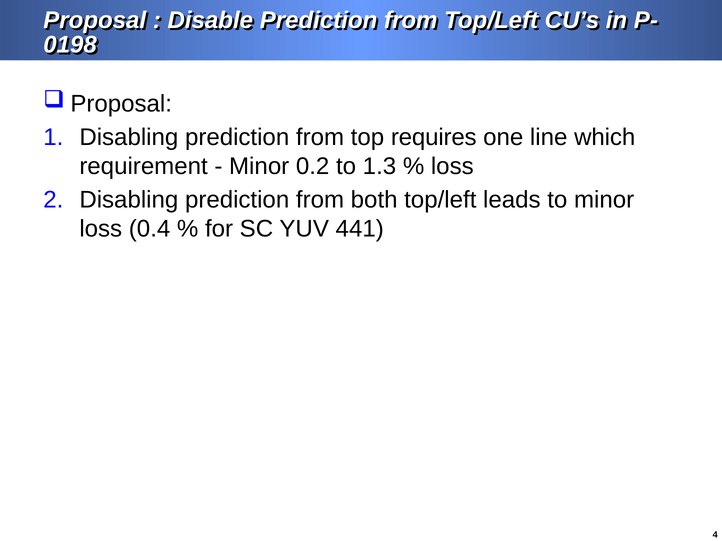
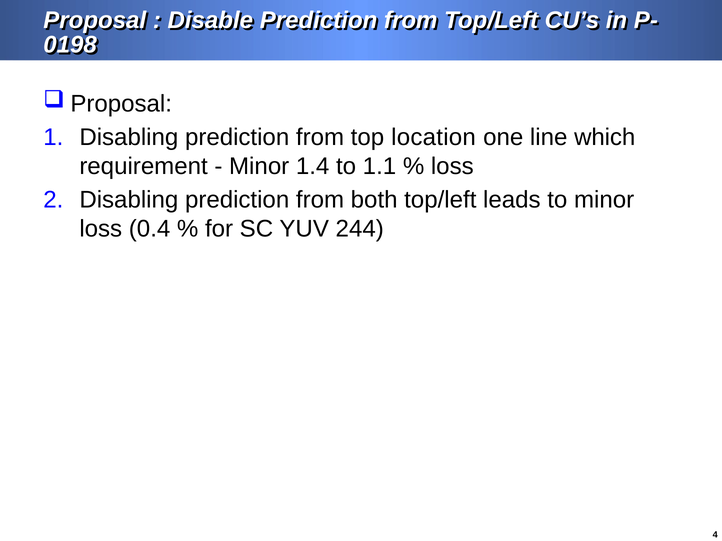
requires: requires -> location
0.2: 0.2 -> 1.4
1.3: 1.3 -> 1.1
441: 441 -> 244
